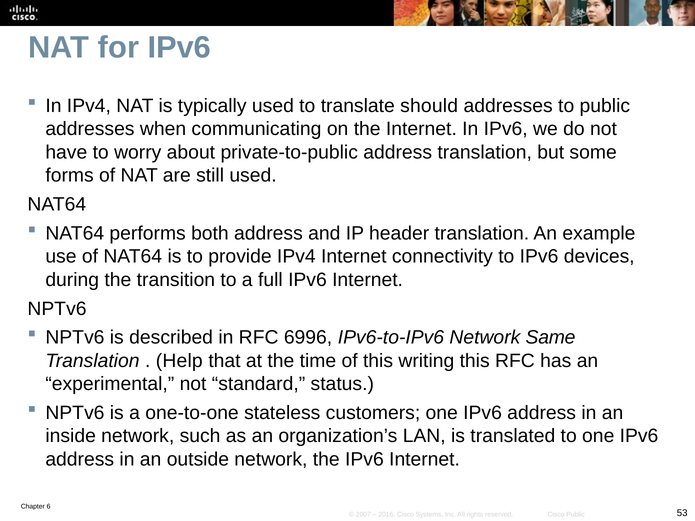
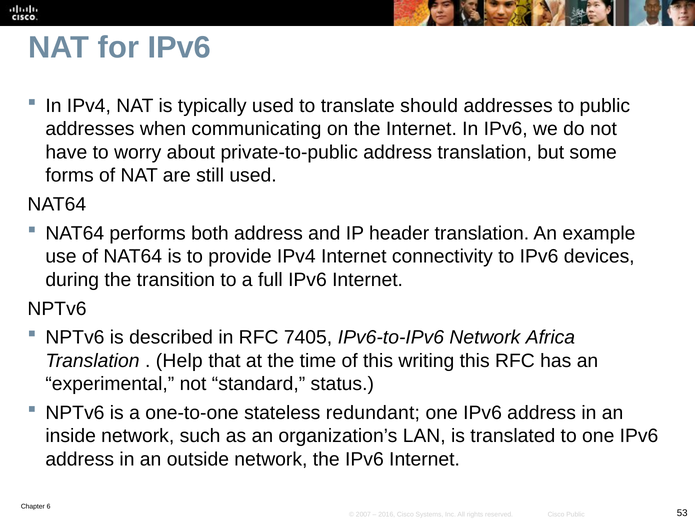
6996: 6996 -> 7405
Same: Same -> Africa
customers: customers -> redundant
